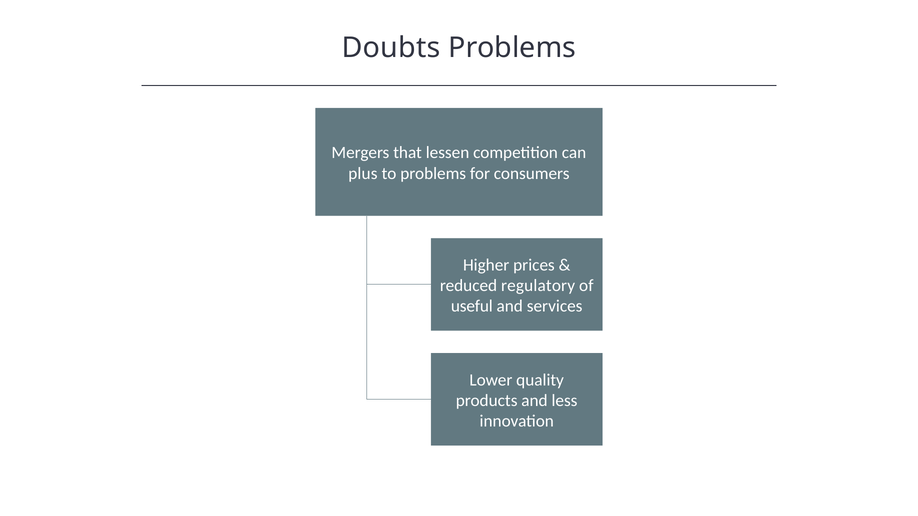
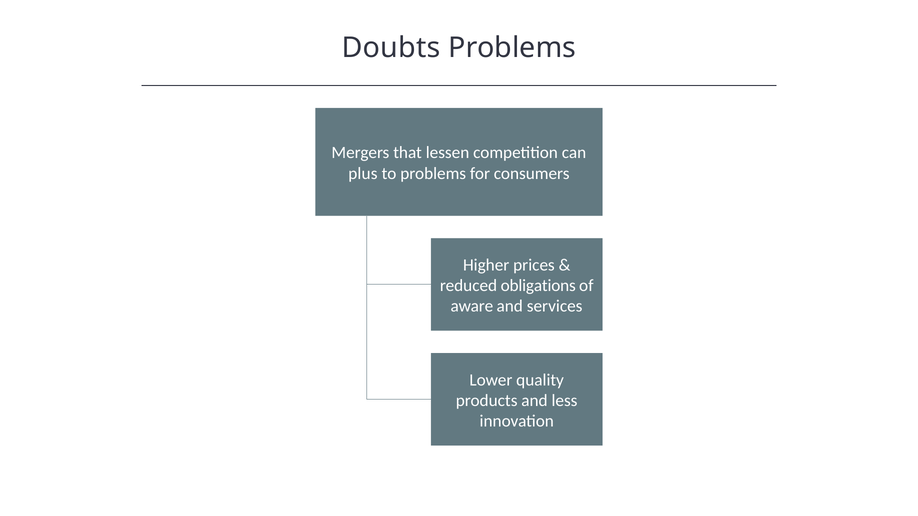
regulatory: regulatory -> obligations
useful: useful -> aware
